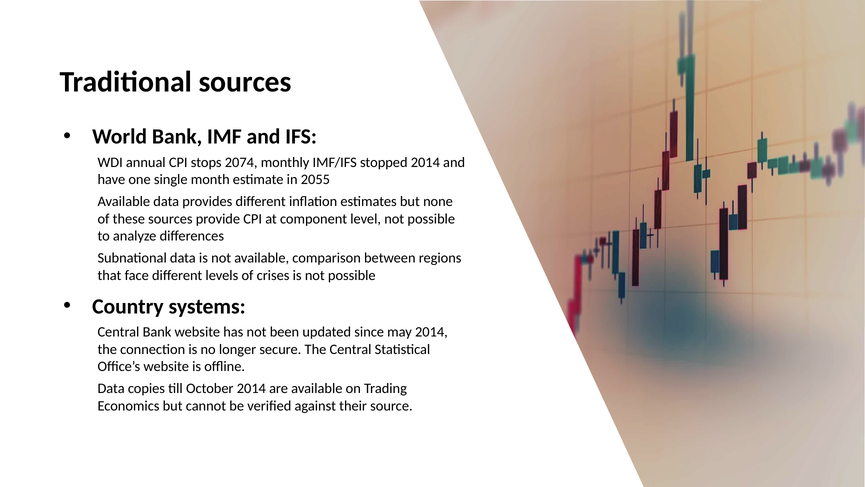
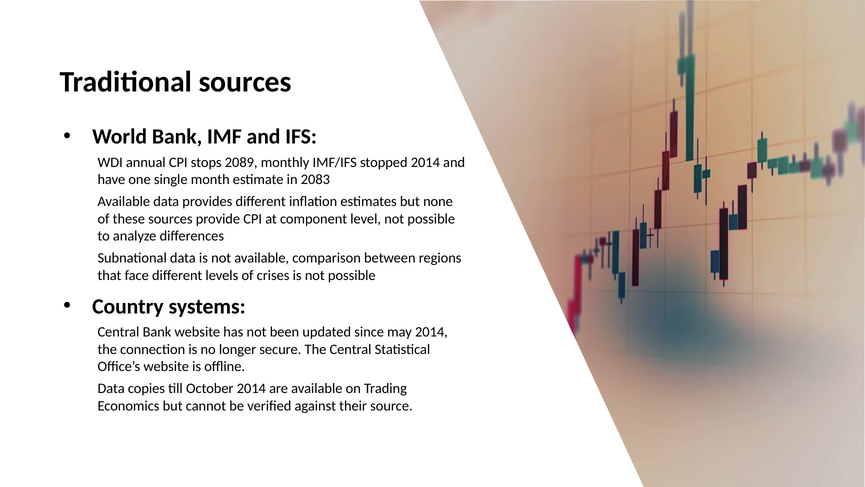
2074: 2074 -> 2089
2055: 2055 -> 2083
